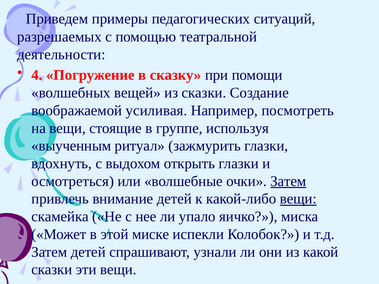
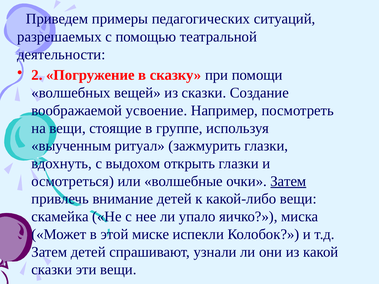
4: 4 -> 2
усиливая: усиливая -> усвоение
вещи at (298, 199) underline: present -> none
